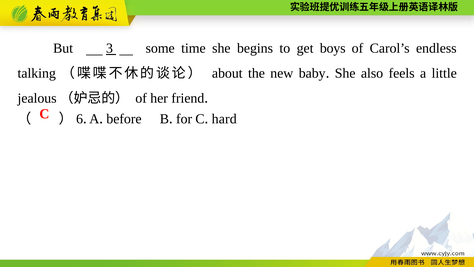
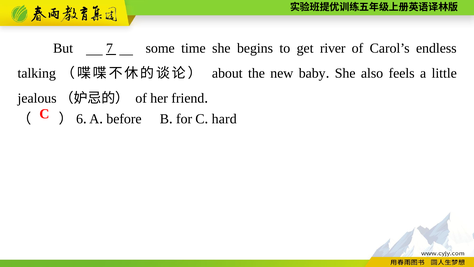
3: 3 -> 7
boys: boys -> river
